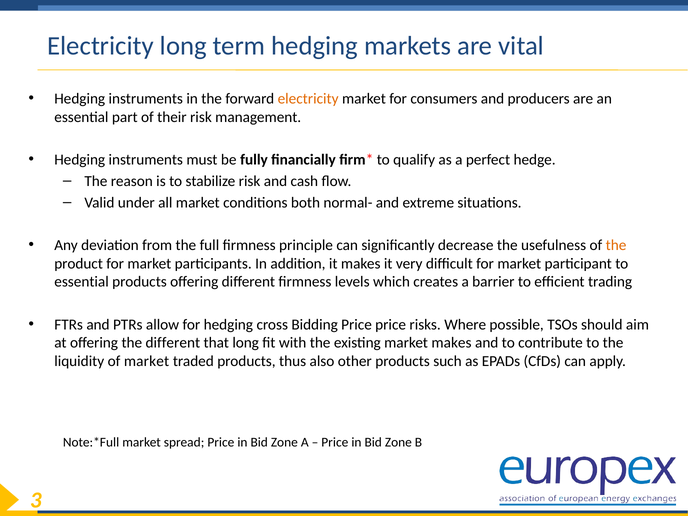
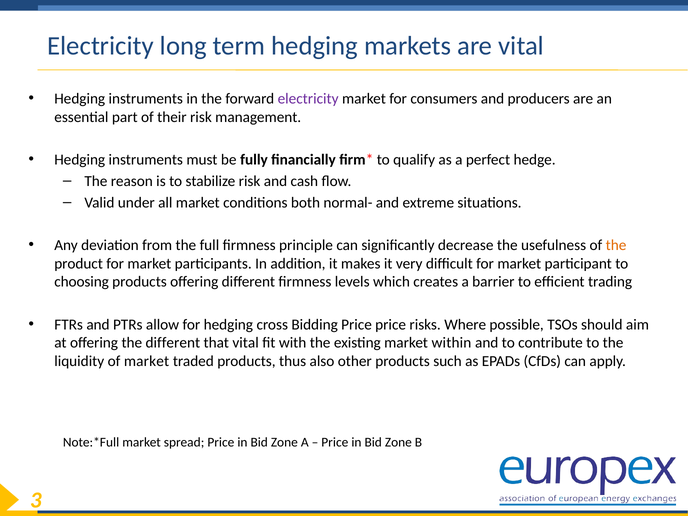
electricity at (308, 99) colour: orange -> purple
essential at (82, 282): essential -> choosing
that long: long -> vital
market makes: makes -> within
